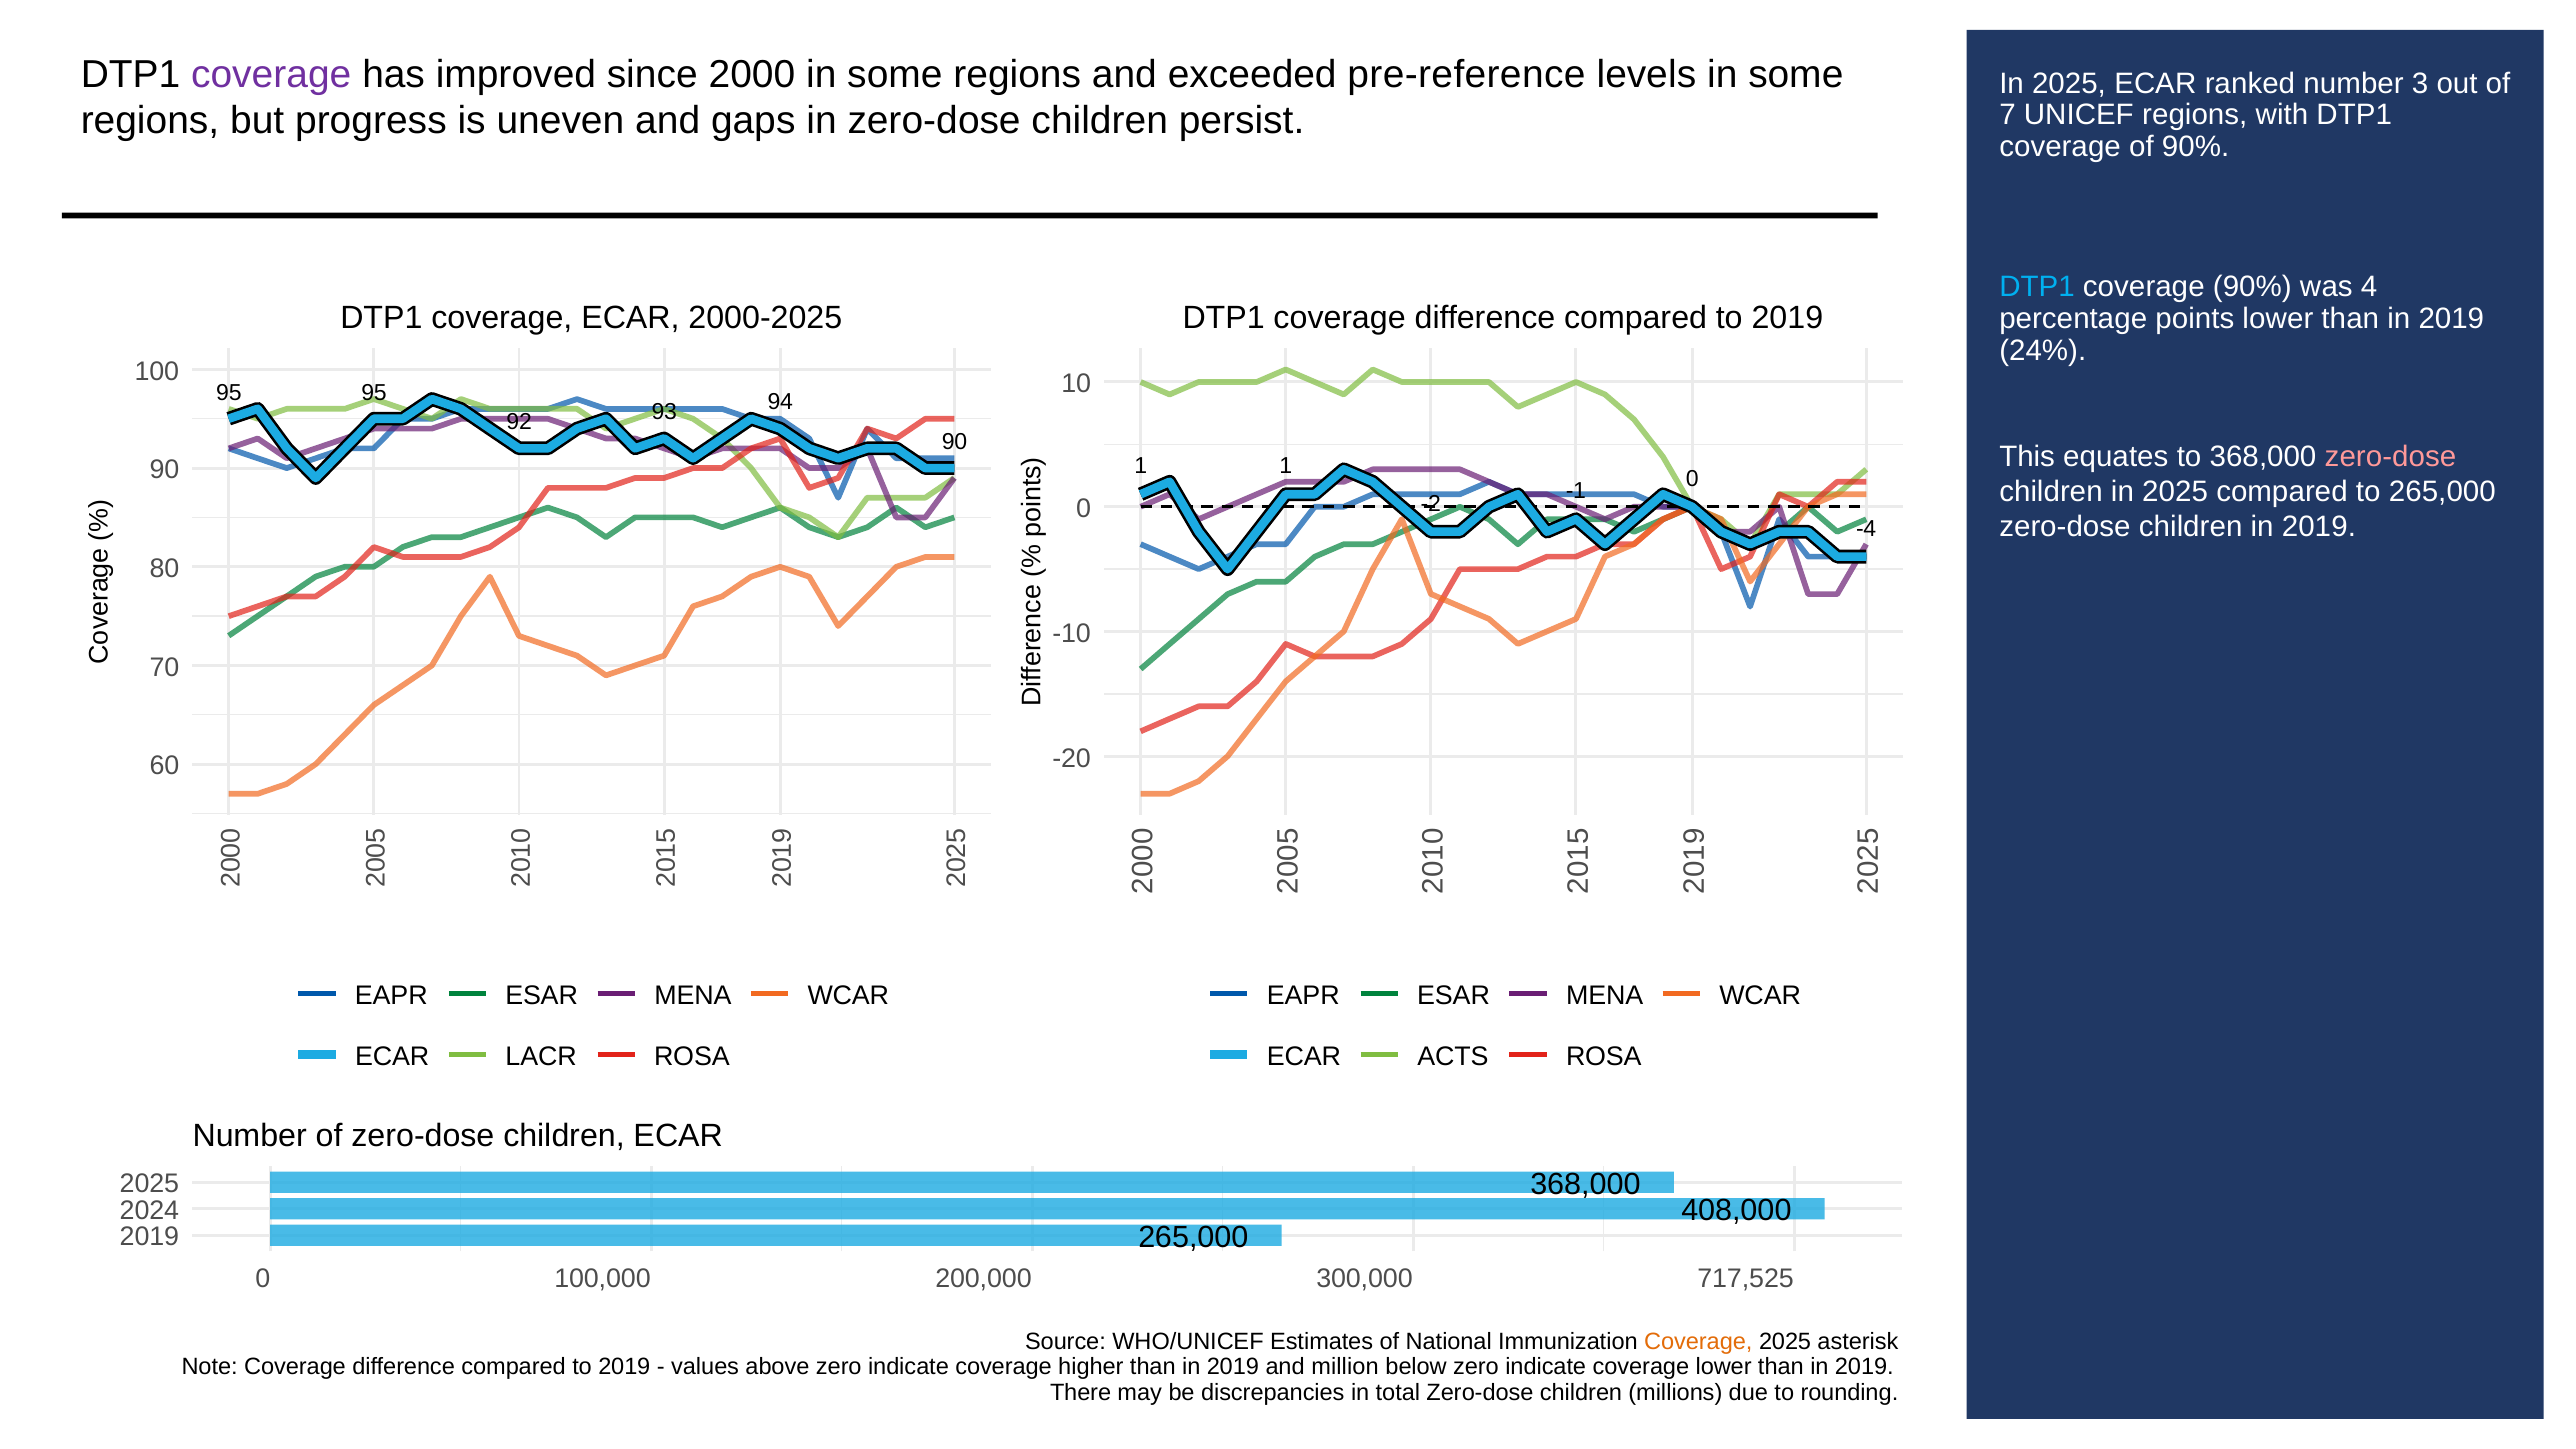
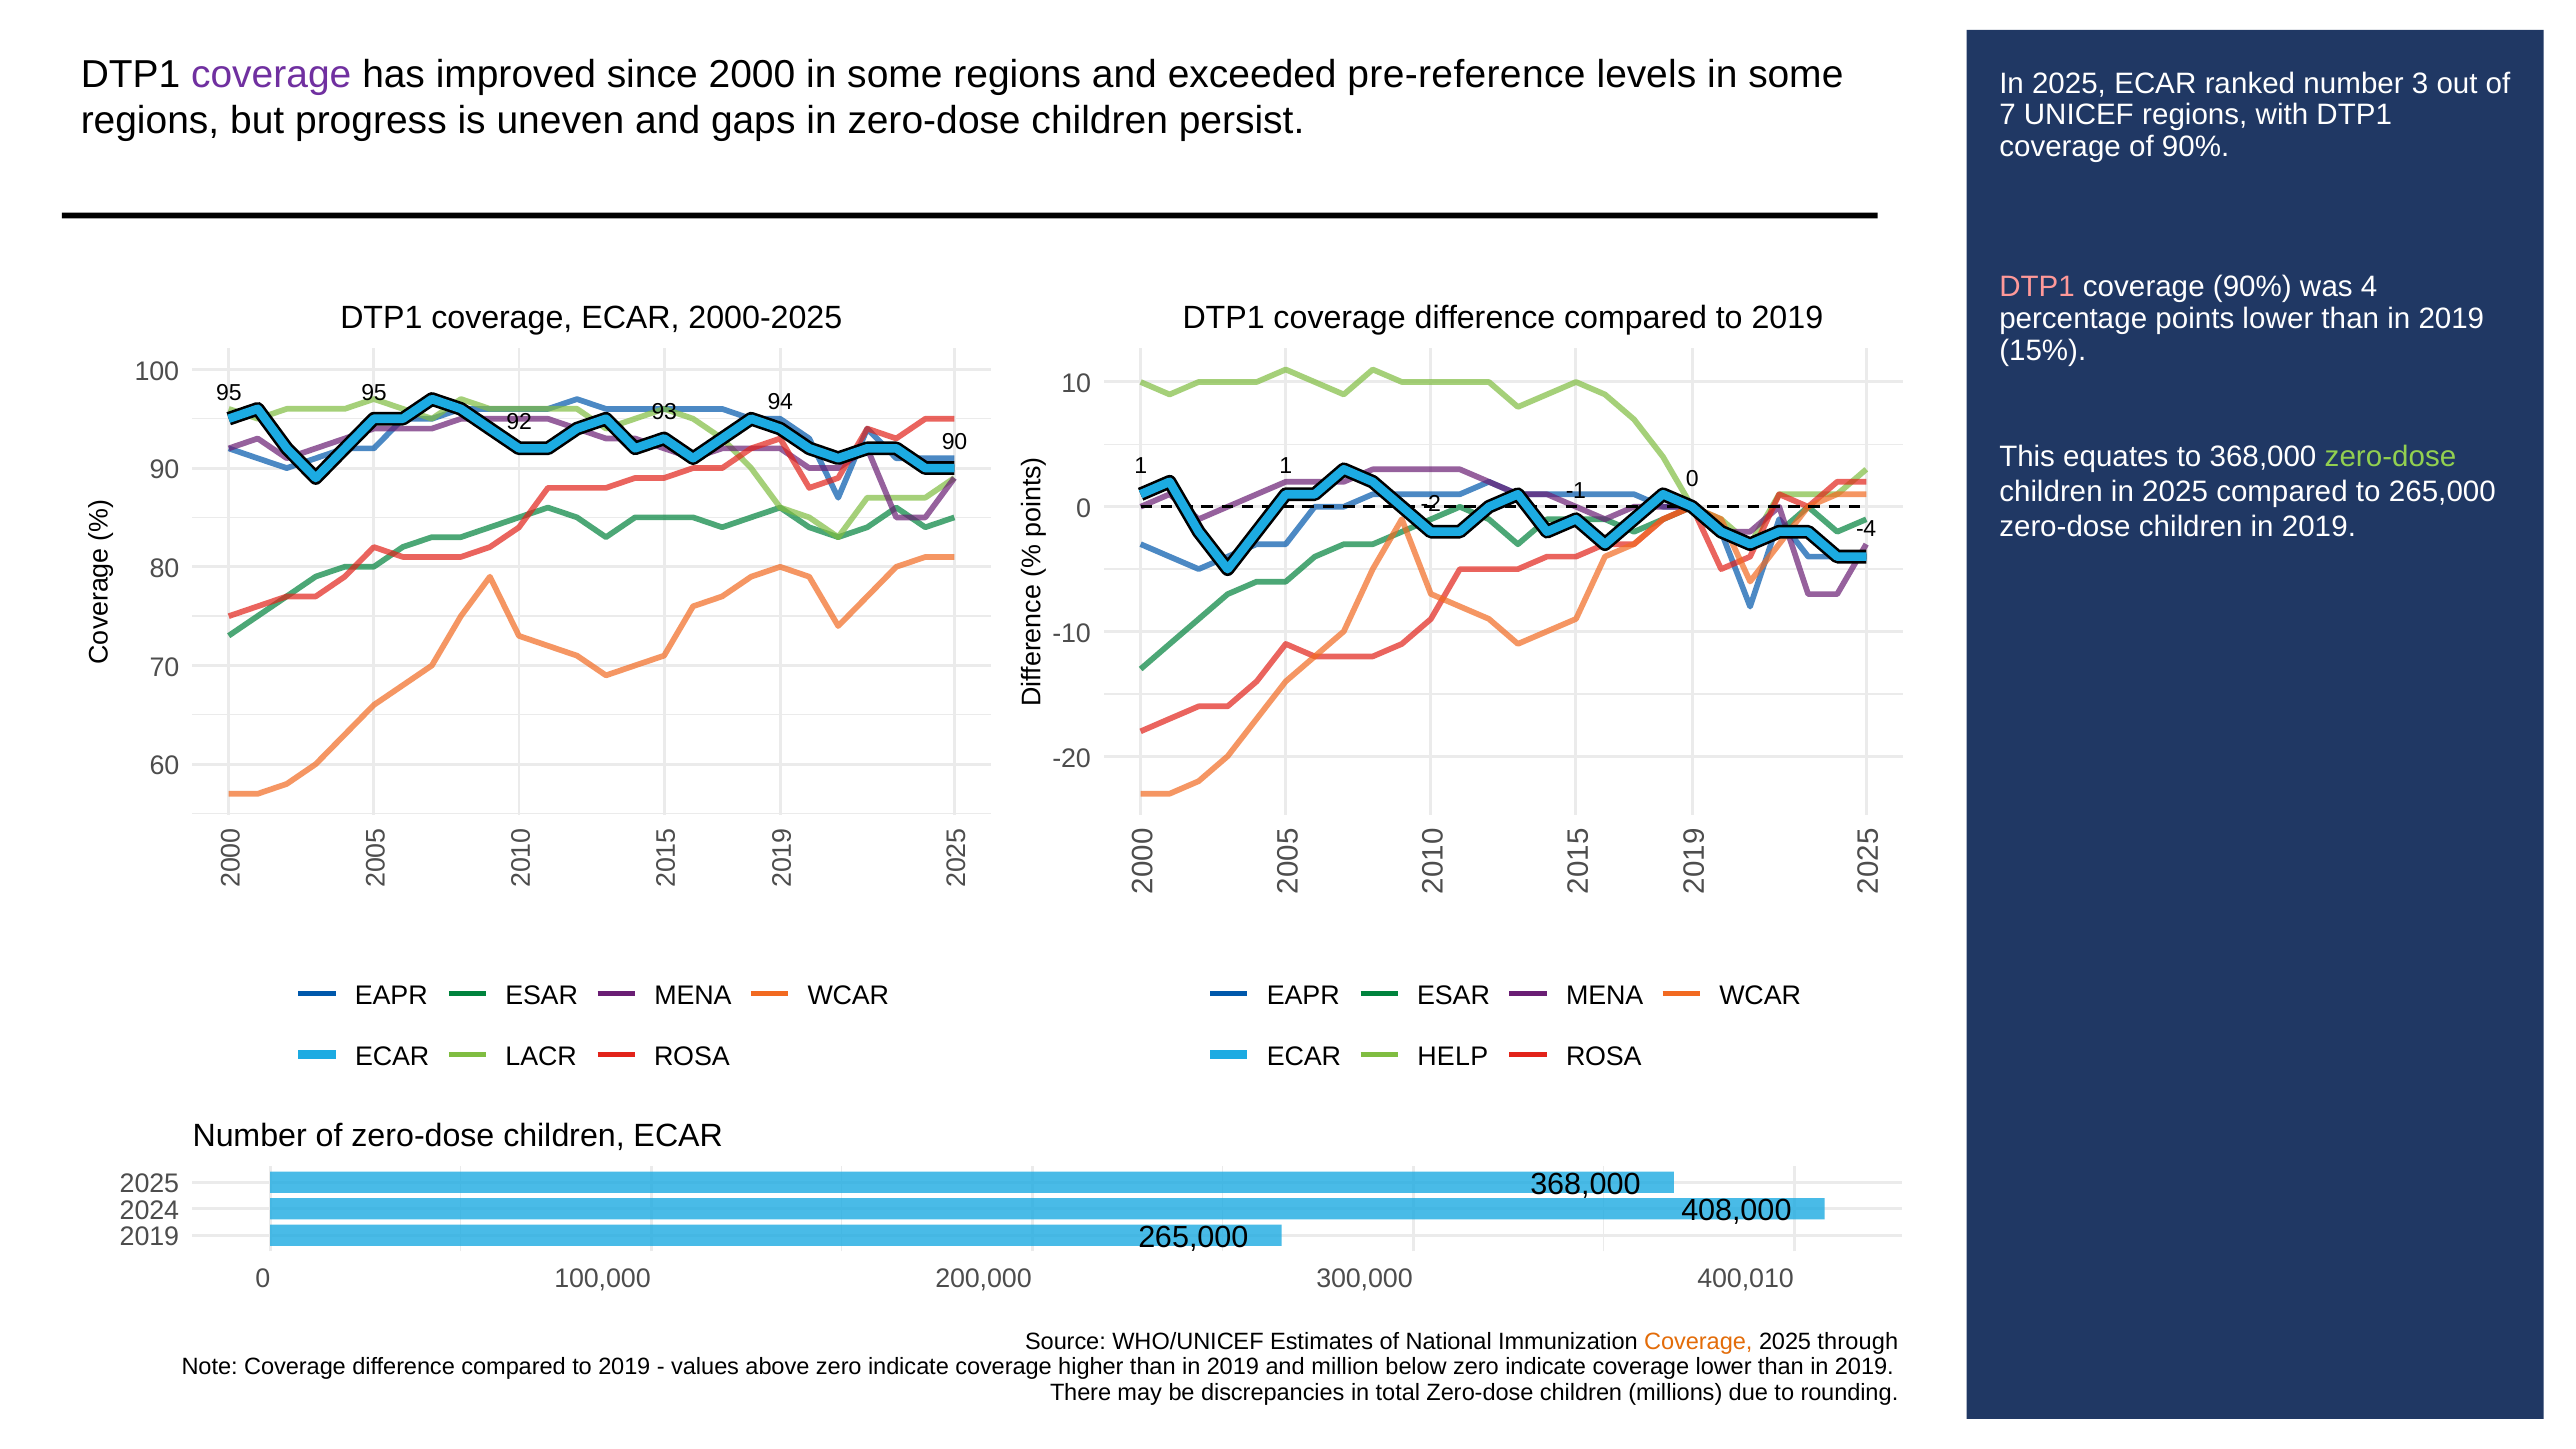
DTP1 at (2037, 287) colour: light blue -> pink
24%: 24% -> 15%
zero-dose at (2390, 456) colour: pink -> light green
ACTS: ACTS -> HELP
717,525: 717,525 -> 400,010
asterisk: asterisk -> through
